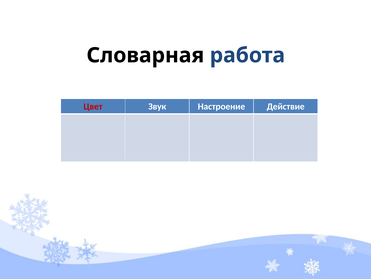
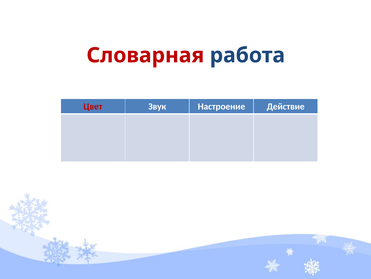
Словарная colour: black -> red
